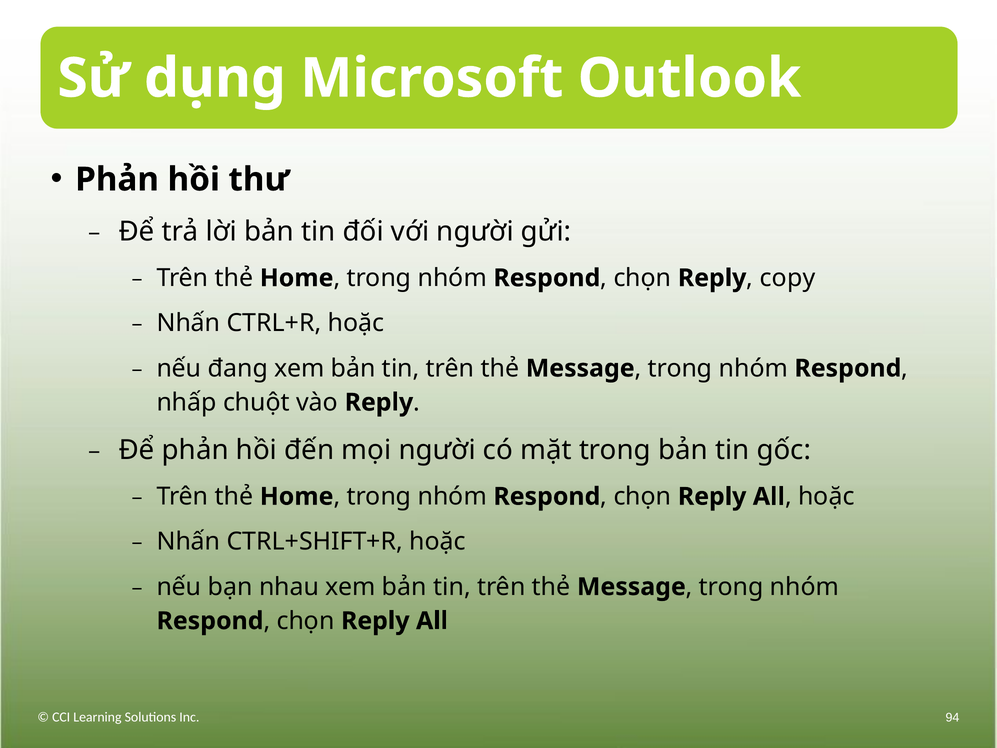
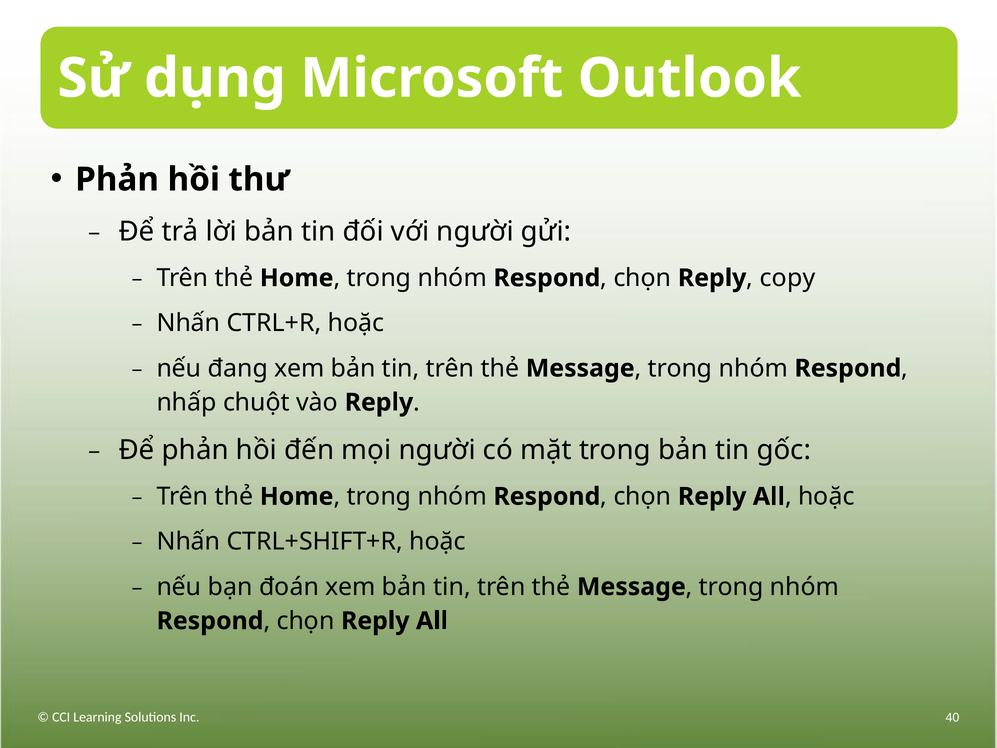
nhau: nhau -> đoán
94: 94 -> 40
